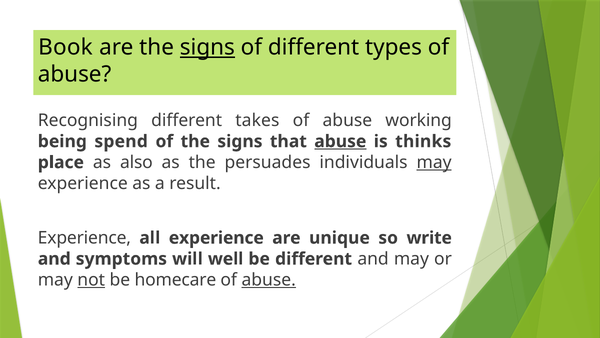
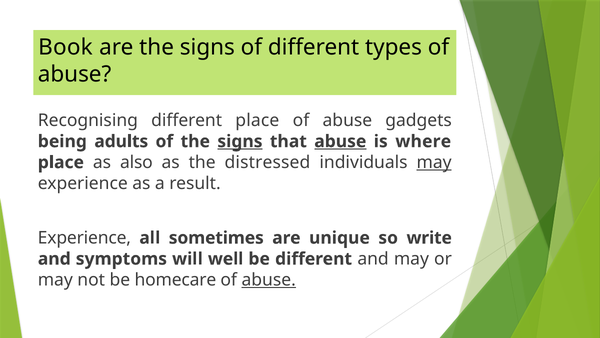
signs at (207, 47) underline: present -> none
different takes: takes -> place
working: working -> gadgets
spend: spend -> adults
signs at (240, 141) underline: none -> present
thinks: thinks -> where
persuades: persuades -> distressed
all experience: experience -> sometimes
not underline: present -> none
